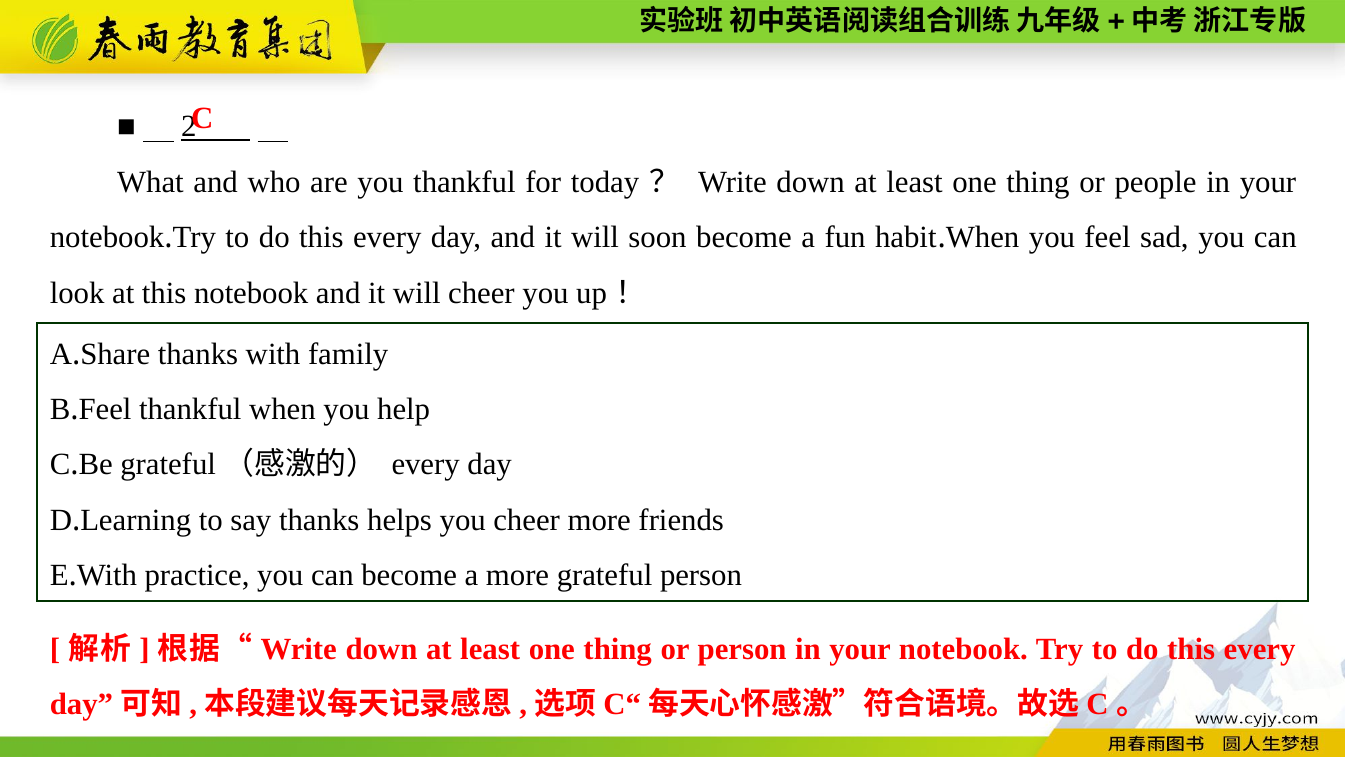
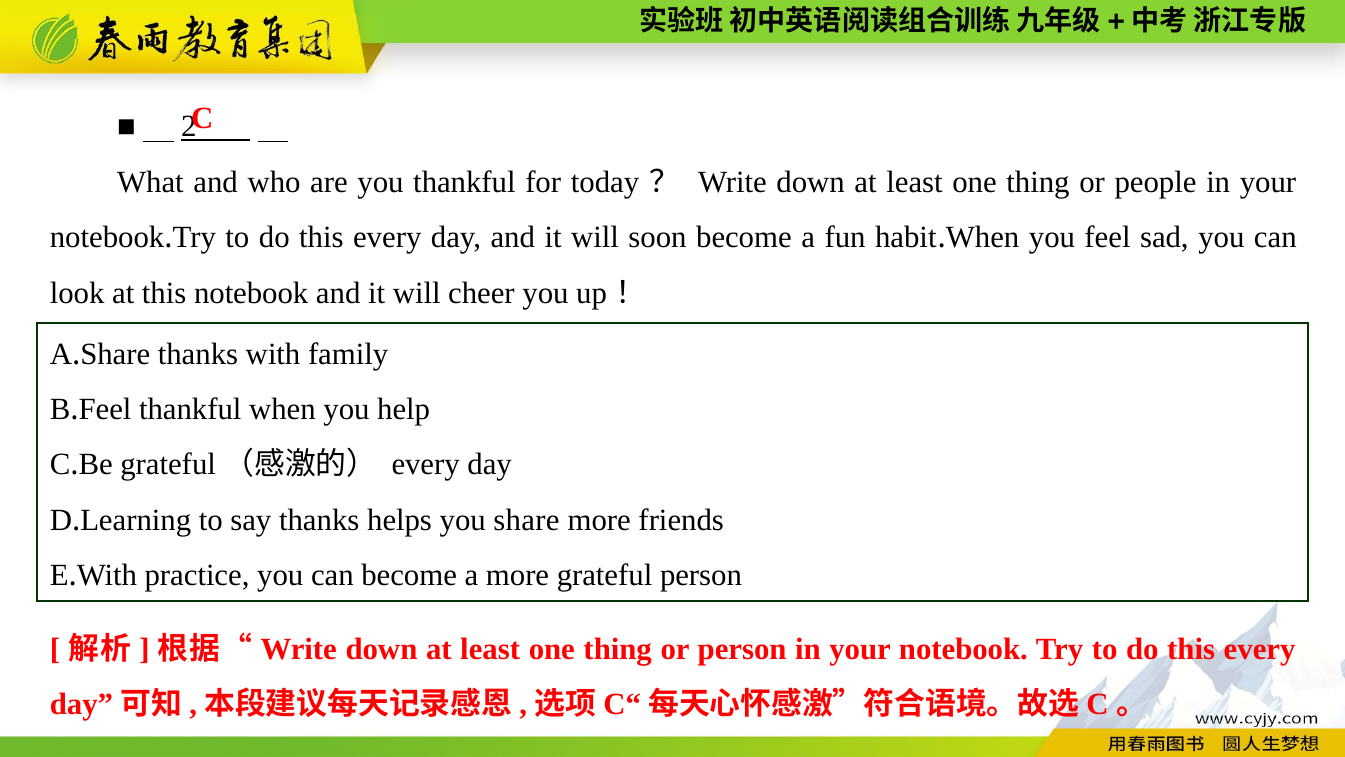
you cheer: cheer -> share
